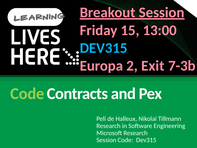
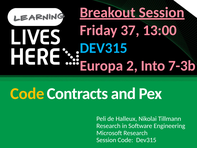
15: 15 -> 37
Exit: Exit -> Into
Code at (27, 93) colour: light green -> yellow
